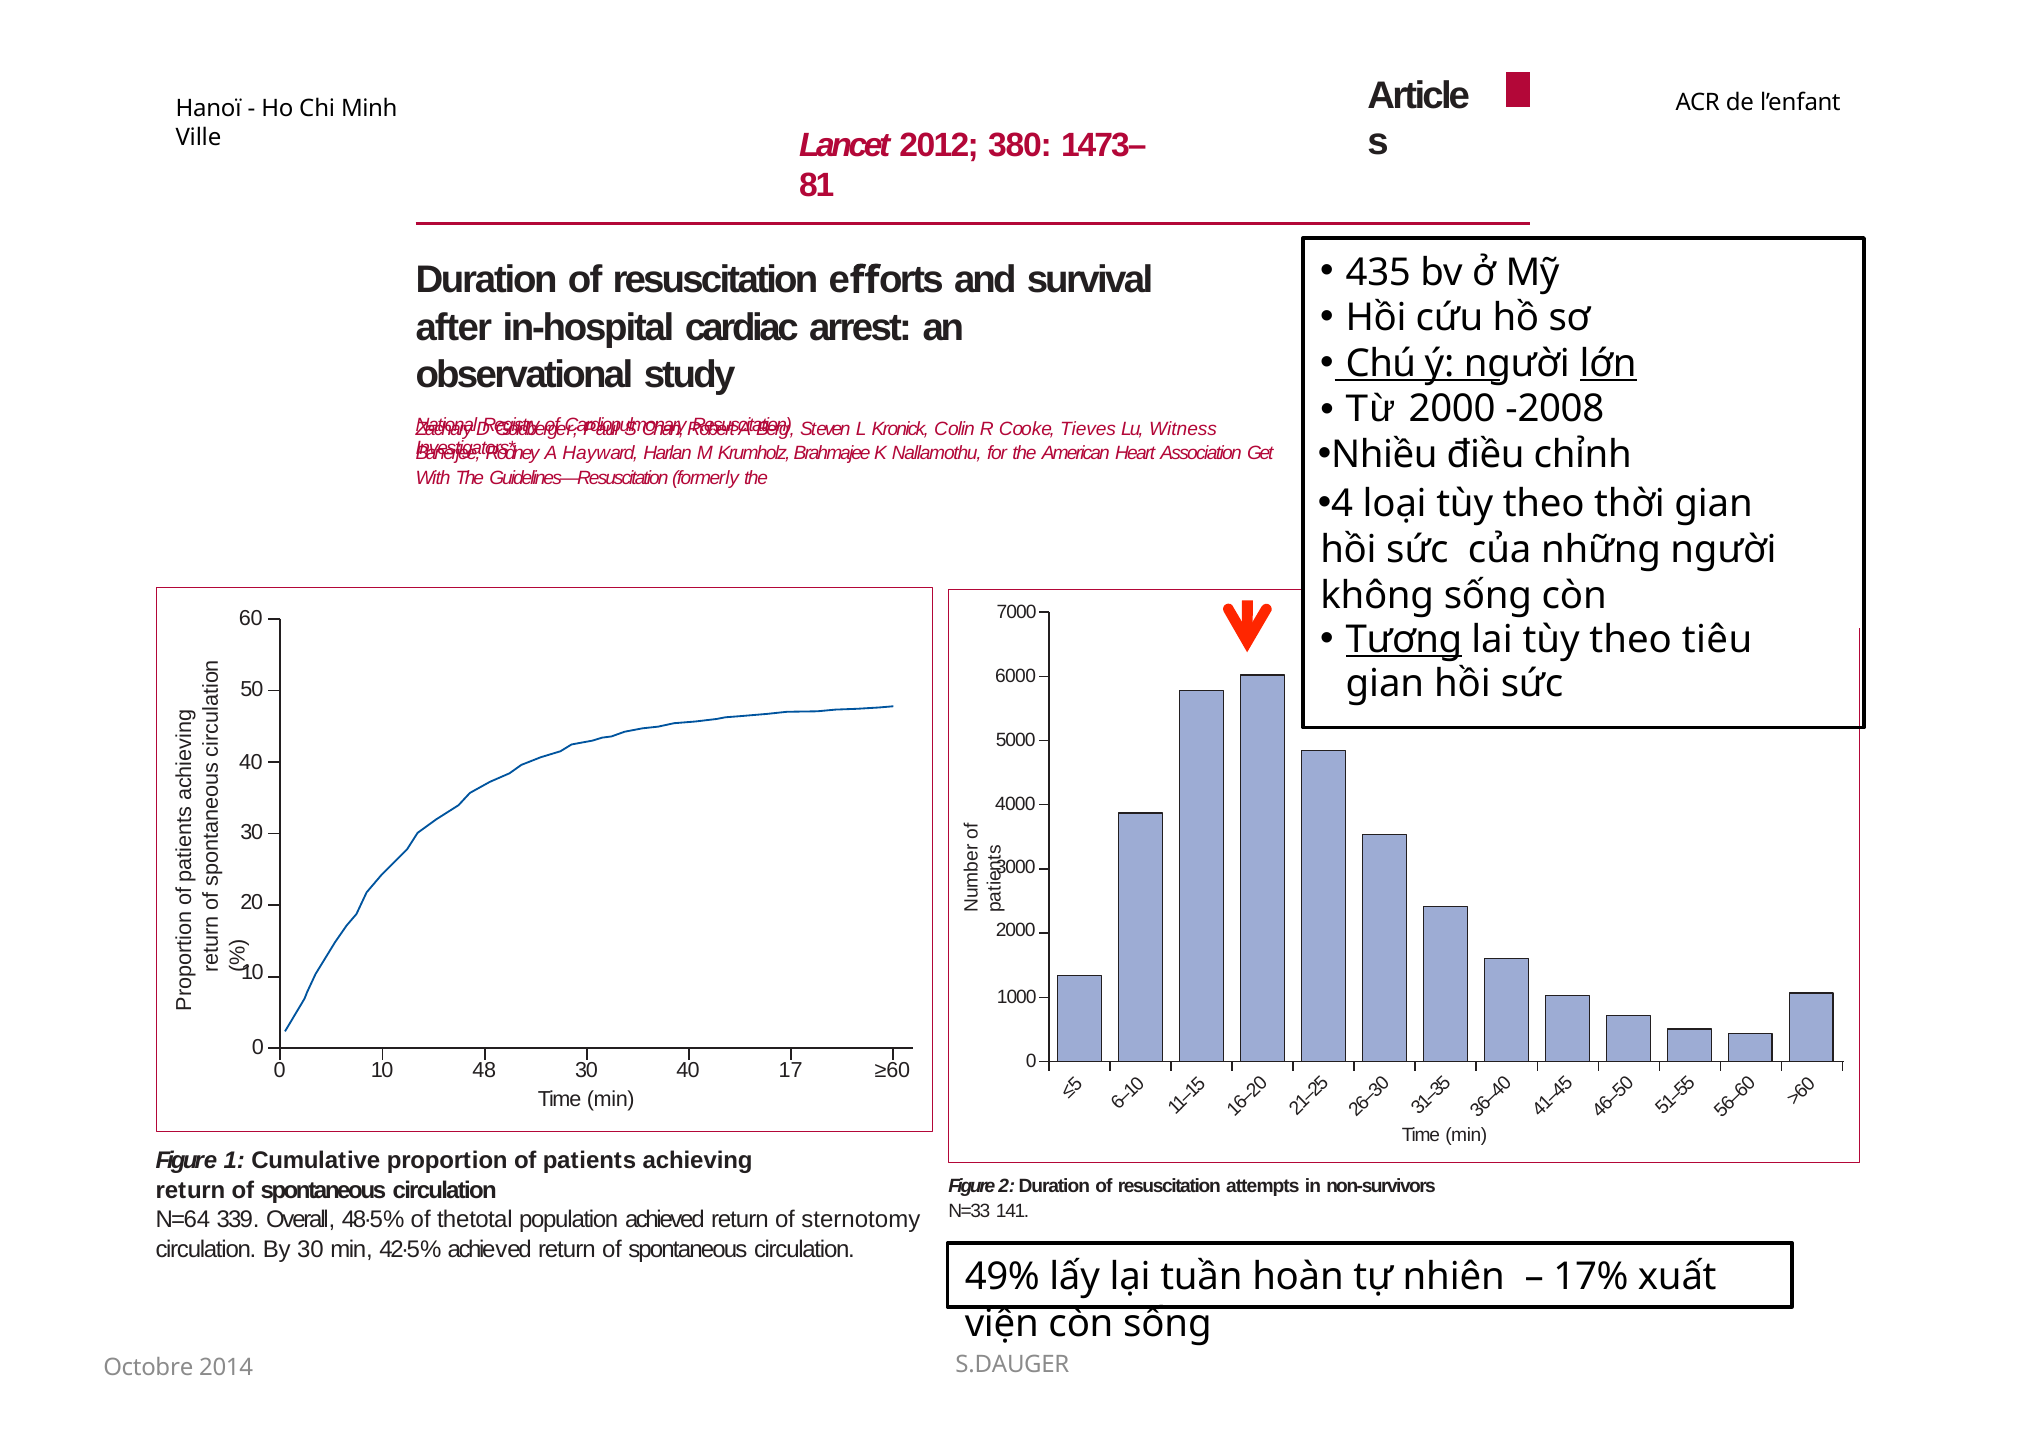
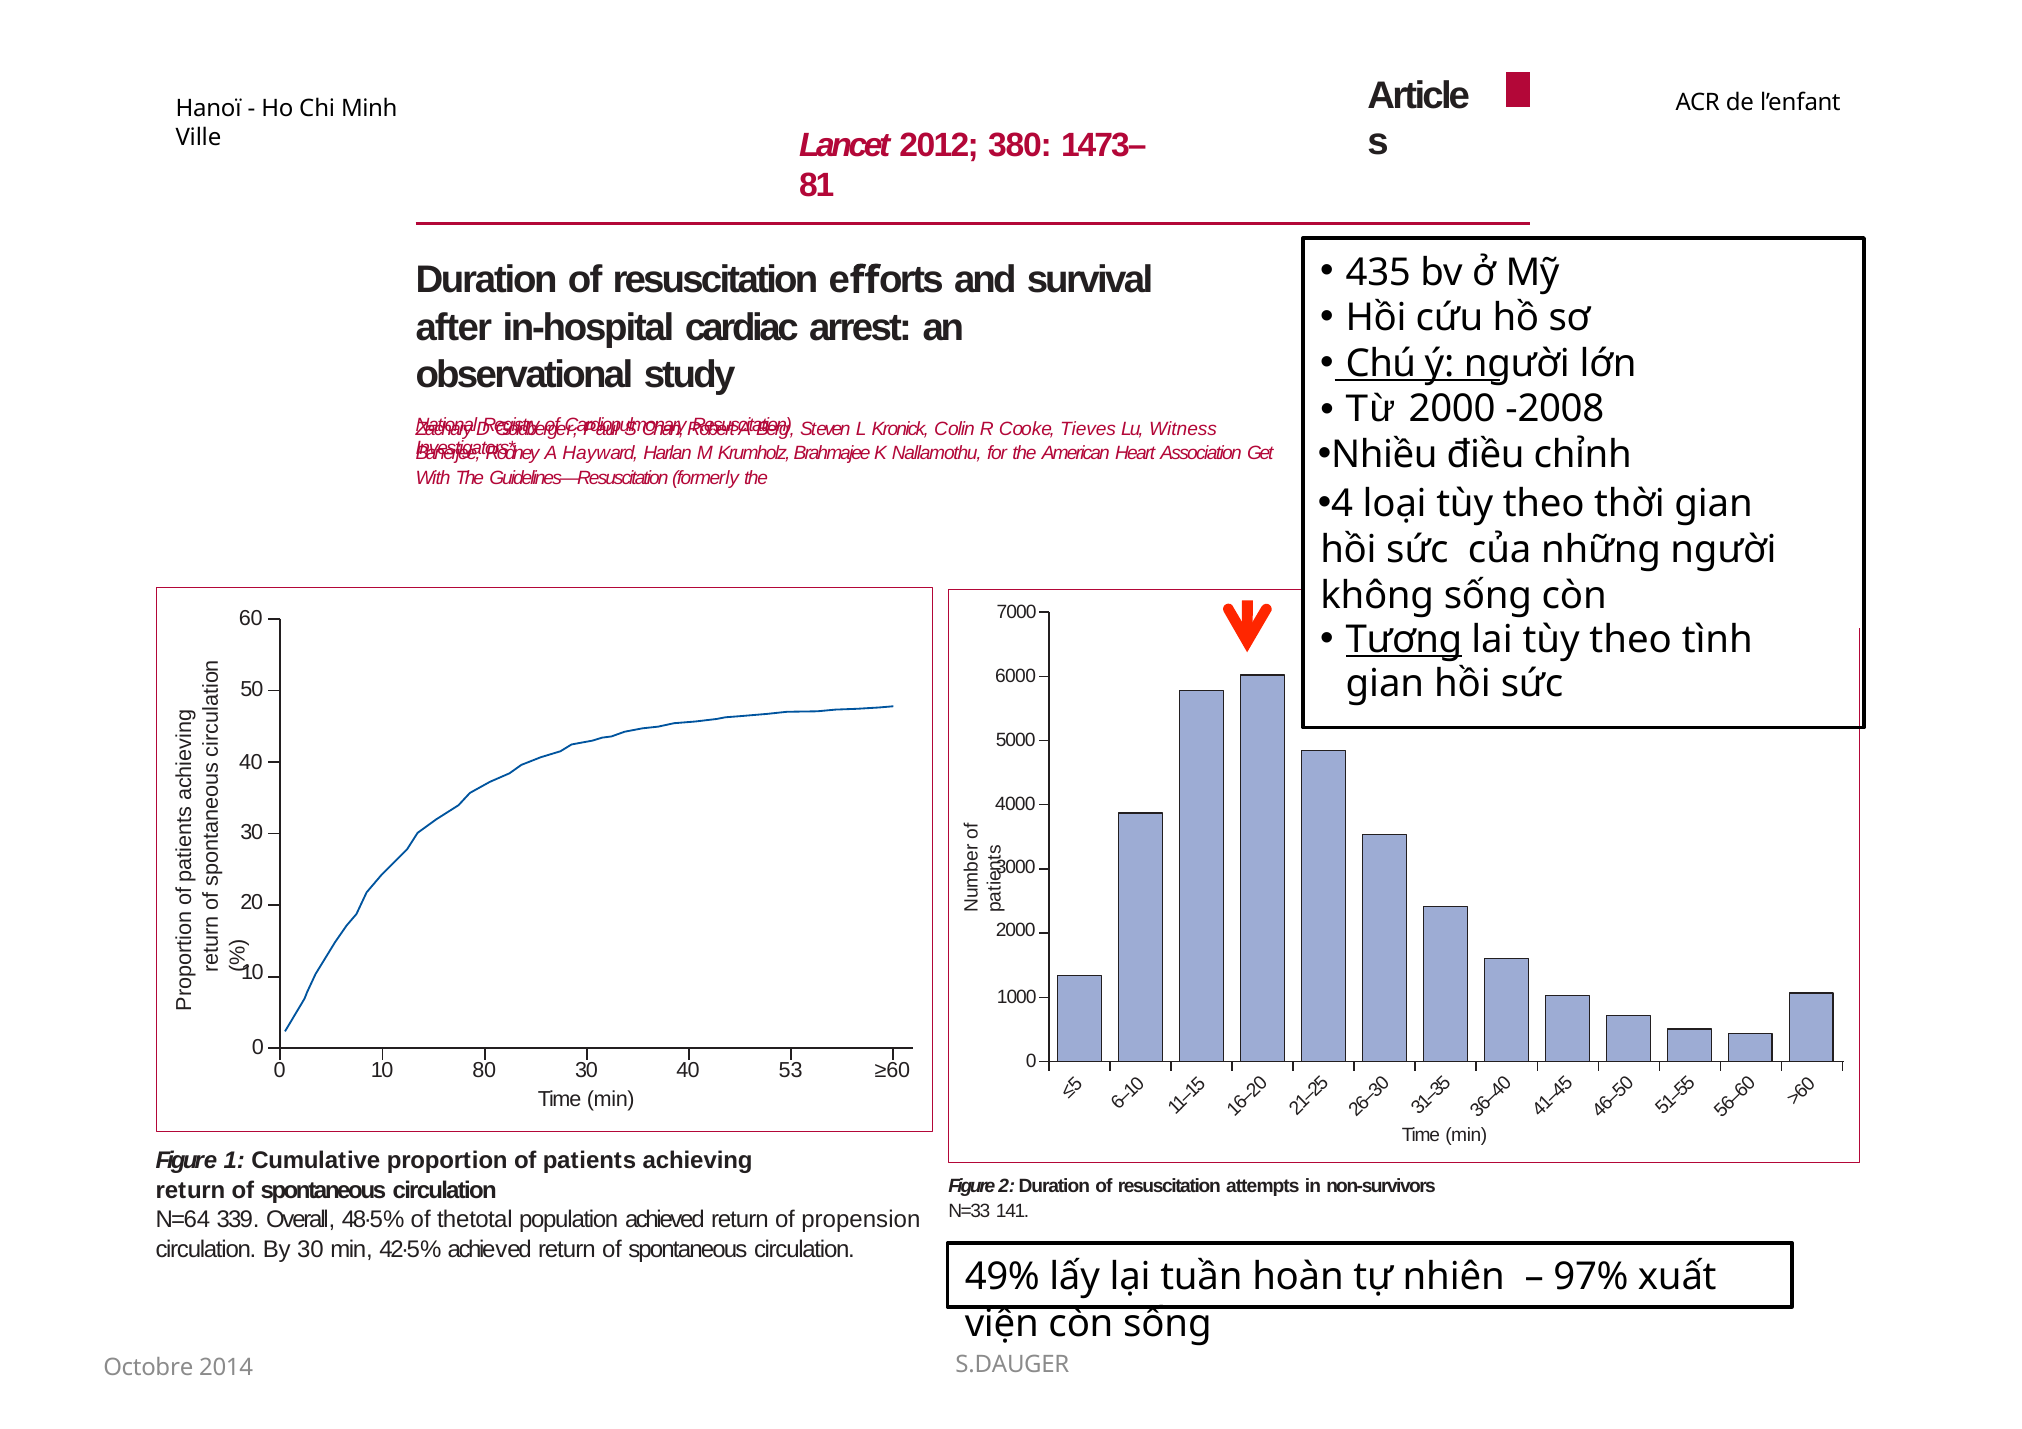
lớn underline: present -> none
tiêu: tiêu -> tình
48: 48 -> 80
17: 17 -> 53
sternotomy: sternotomy -> propension
17%: 17% -> 97%
